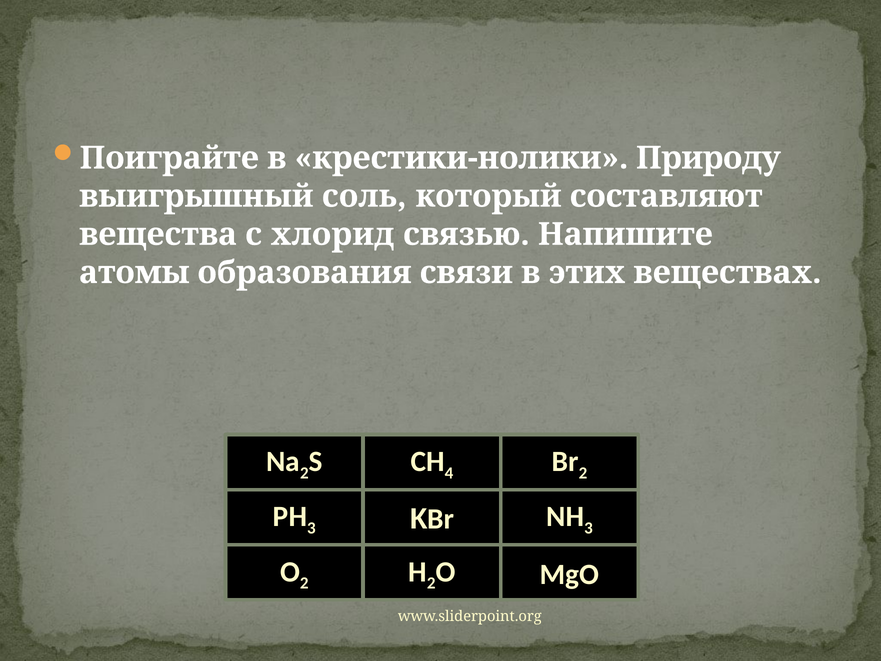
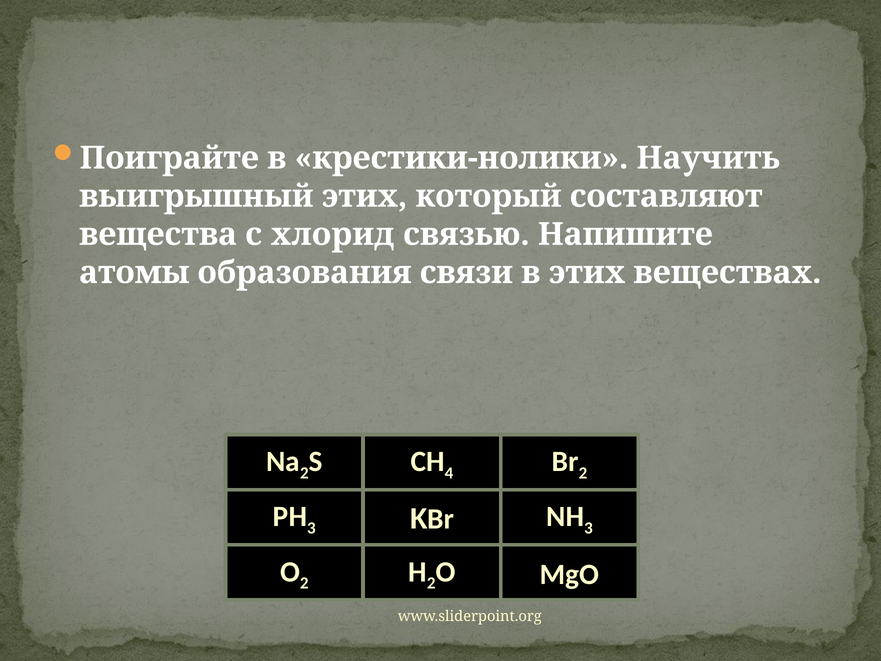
Природу: Природу -> Научить
выигрышный соль: соль -> этих
